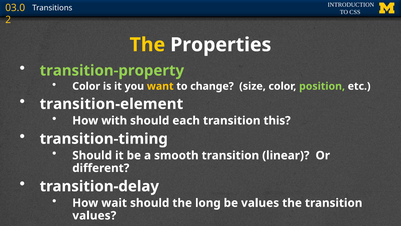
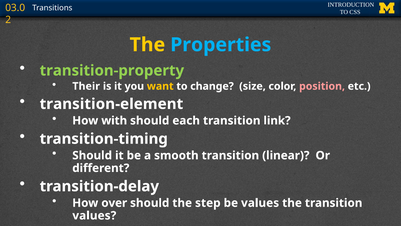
Properties colour: white -> light blue
Color at (86, 86): Color -> Their
position colour: light green -> pink
this: this -> link
wait: wait -> over
long: long -> step
